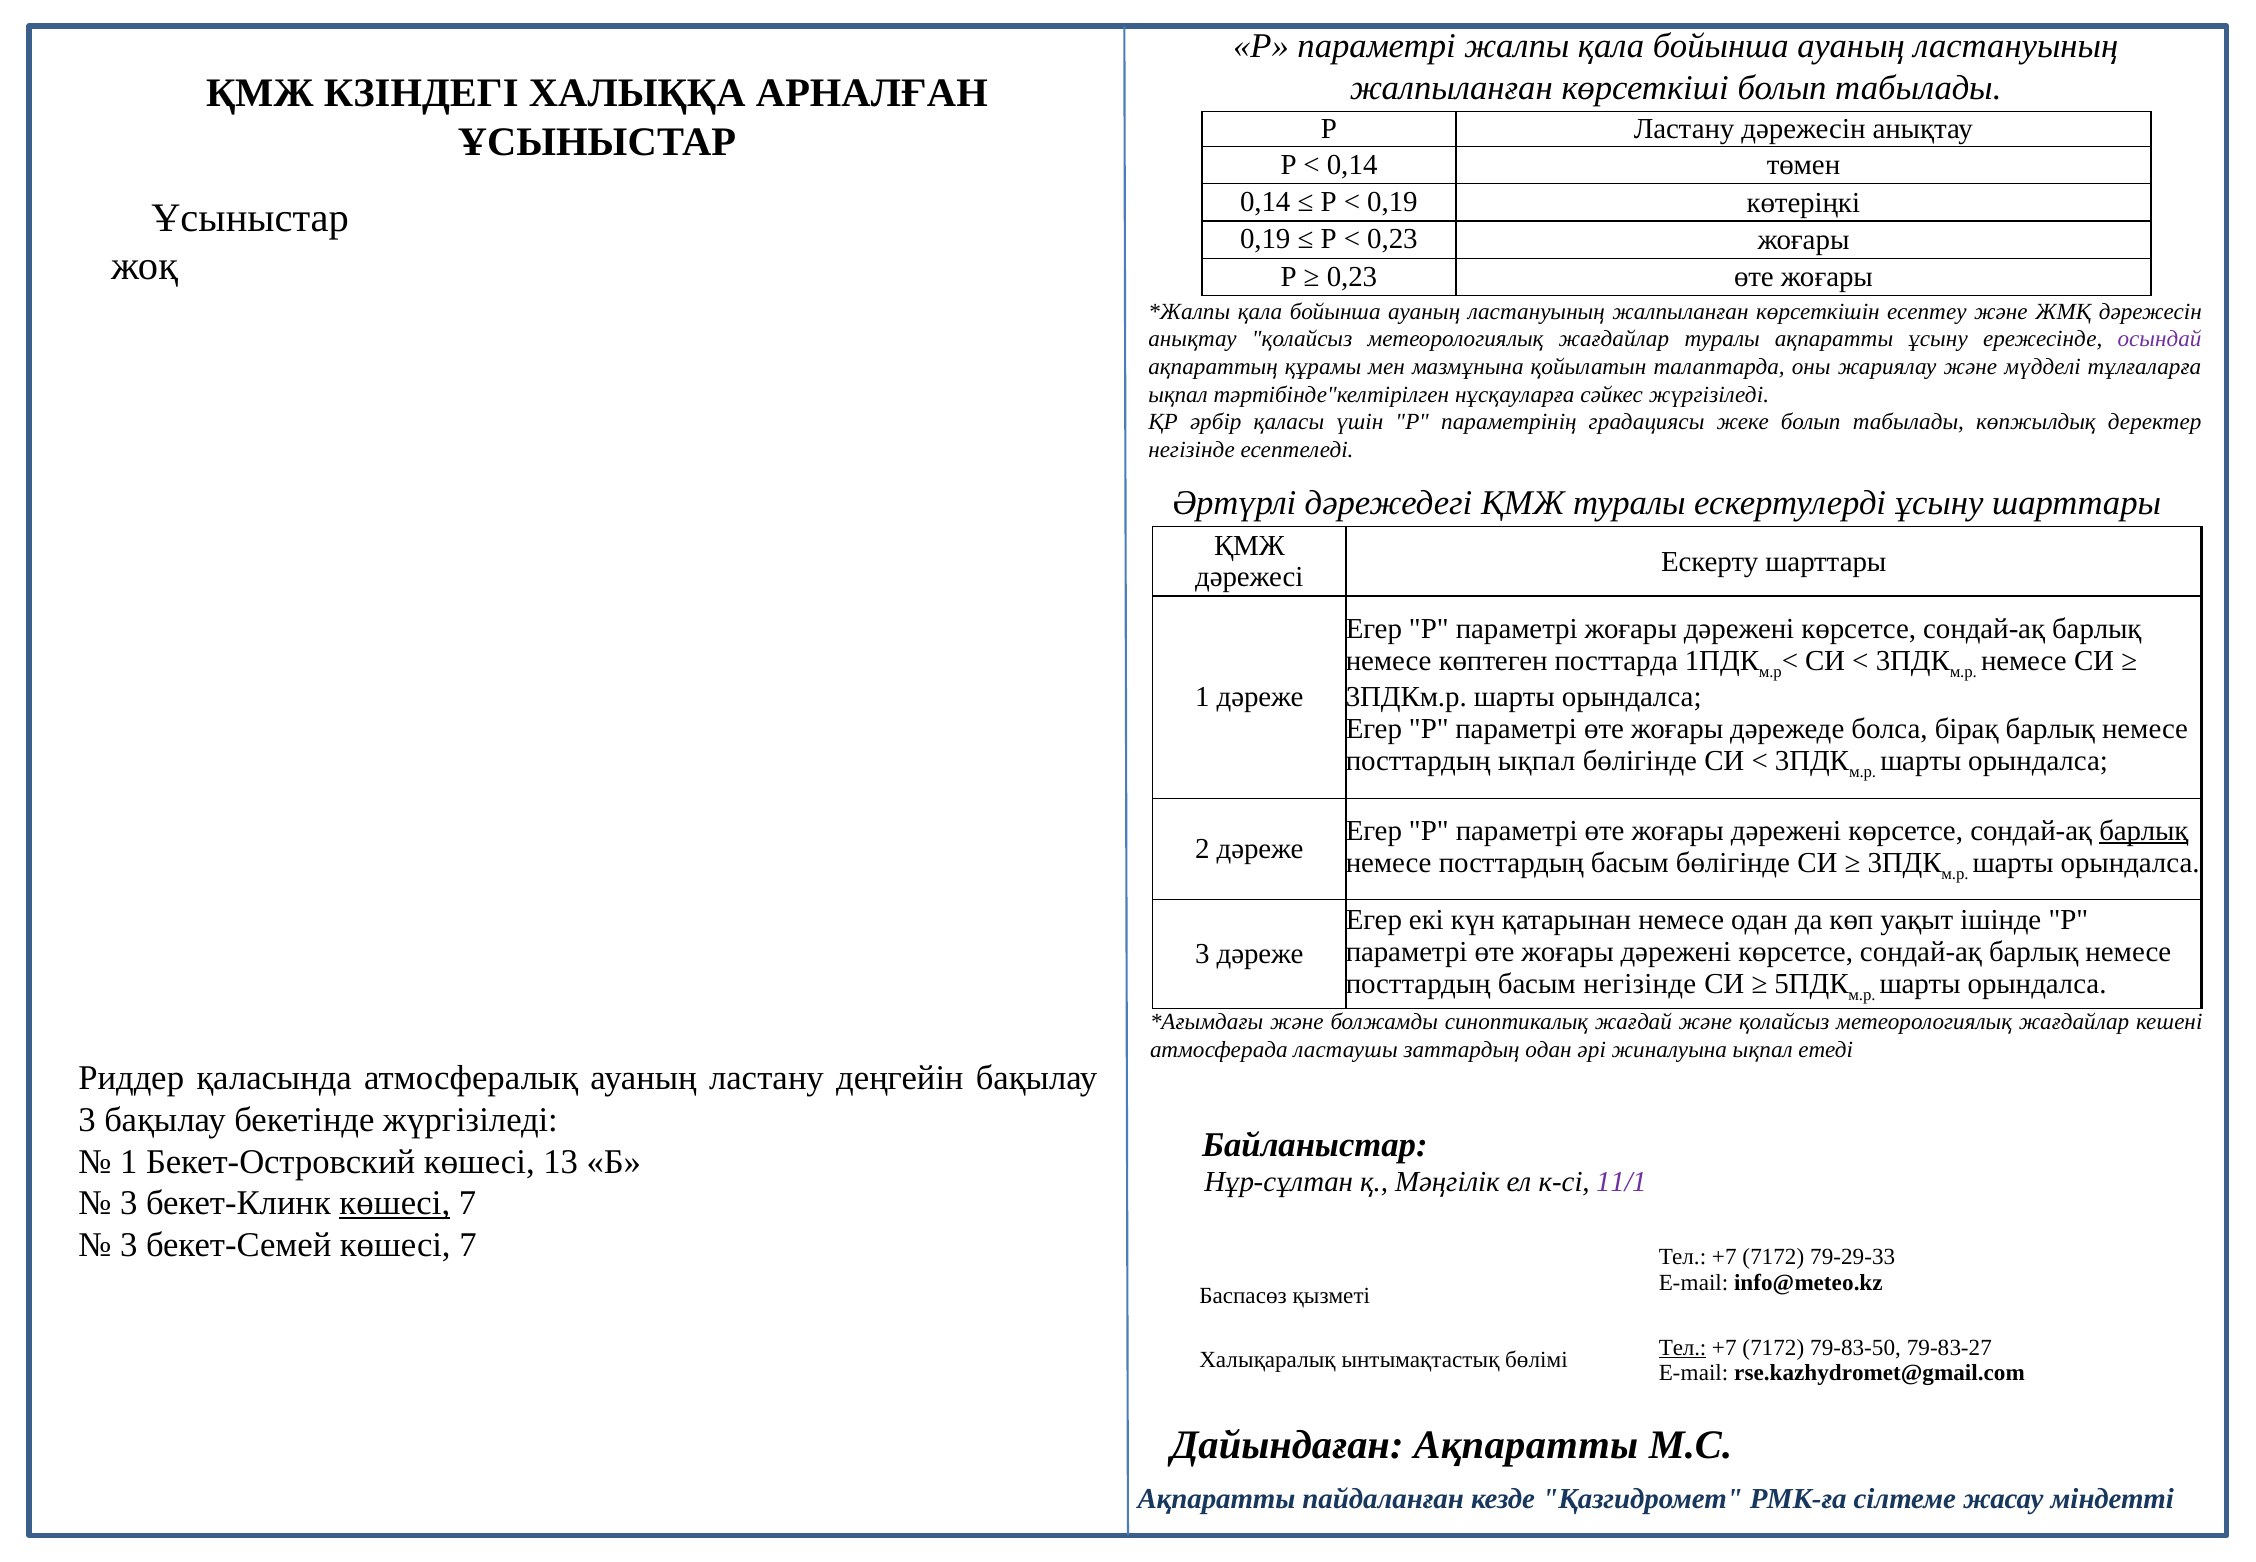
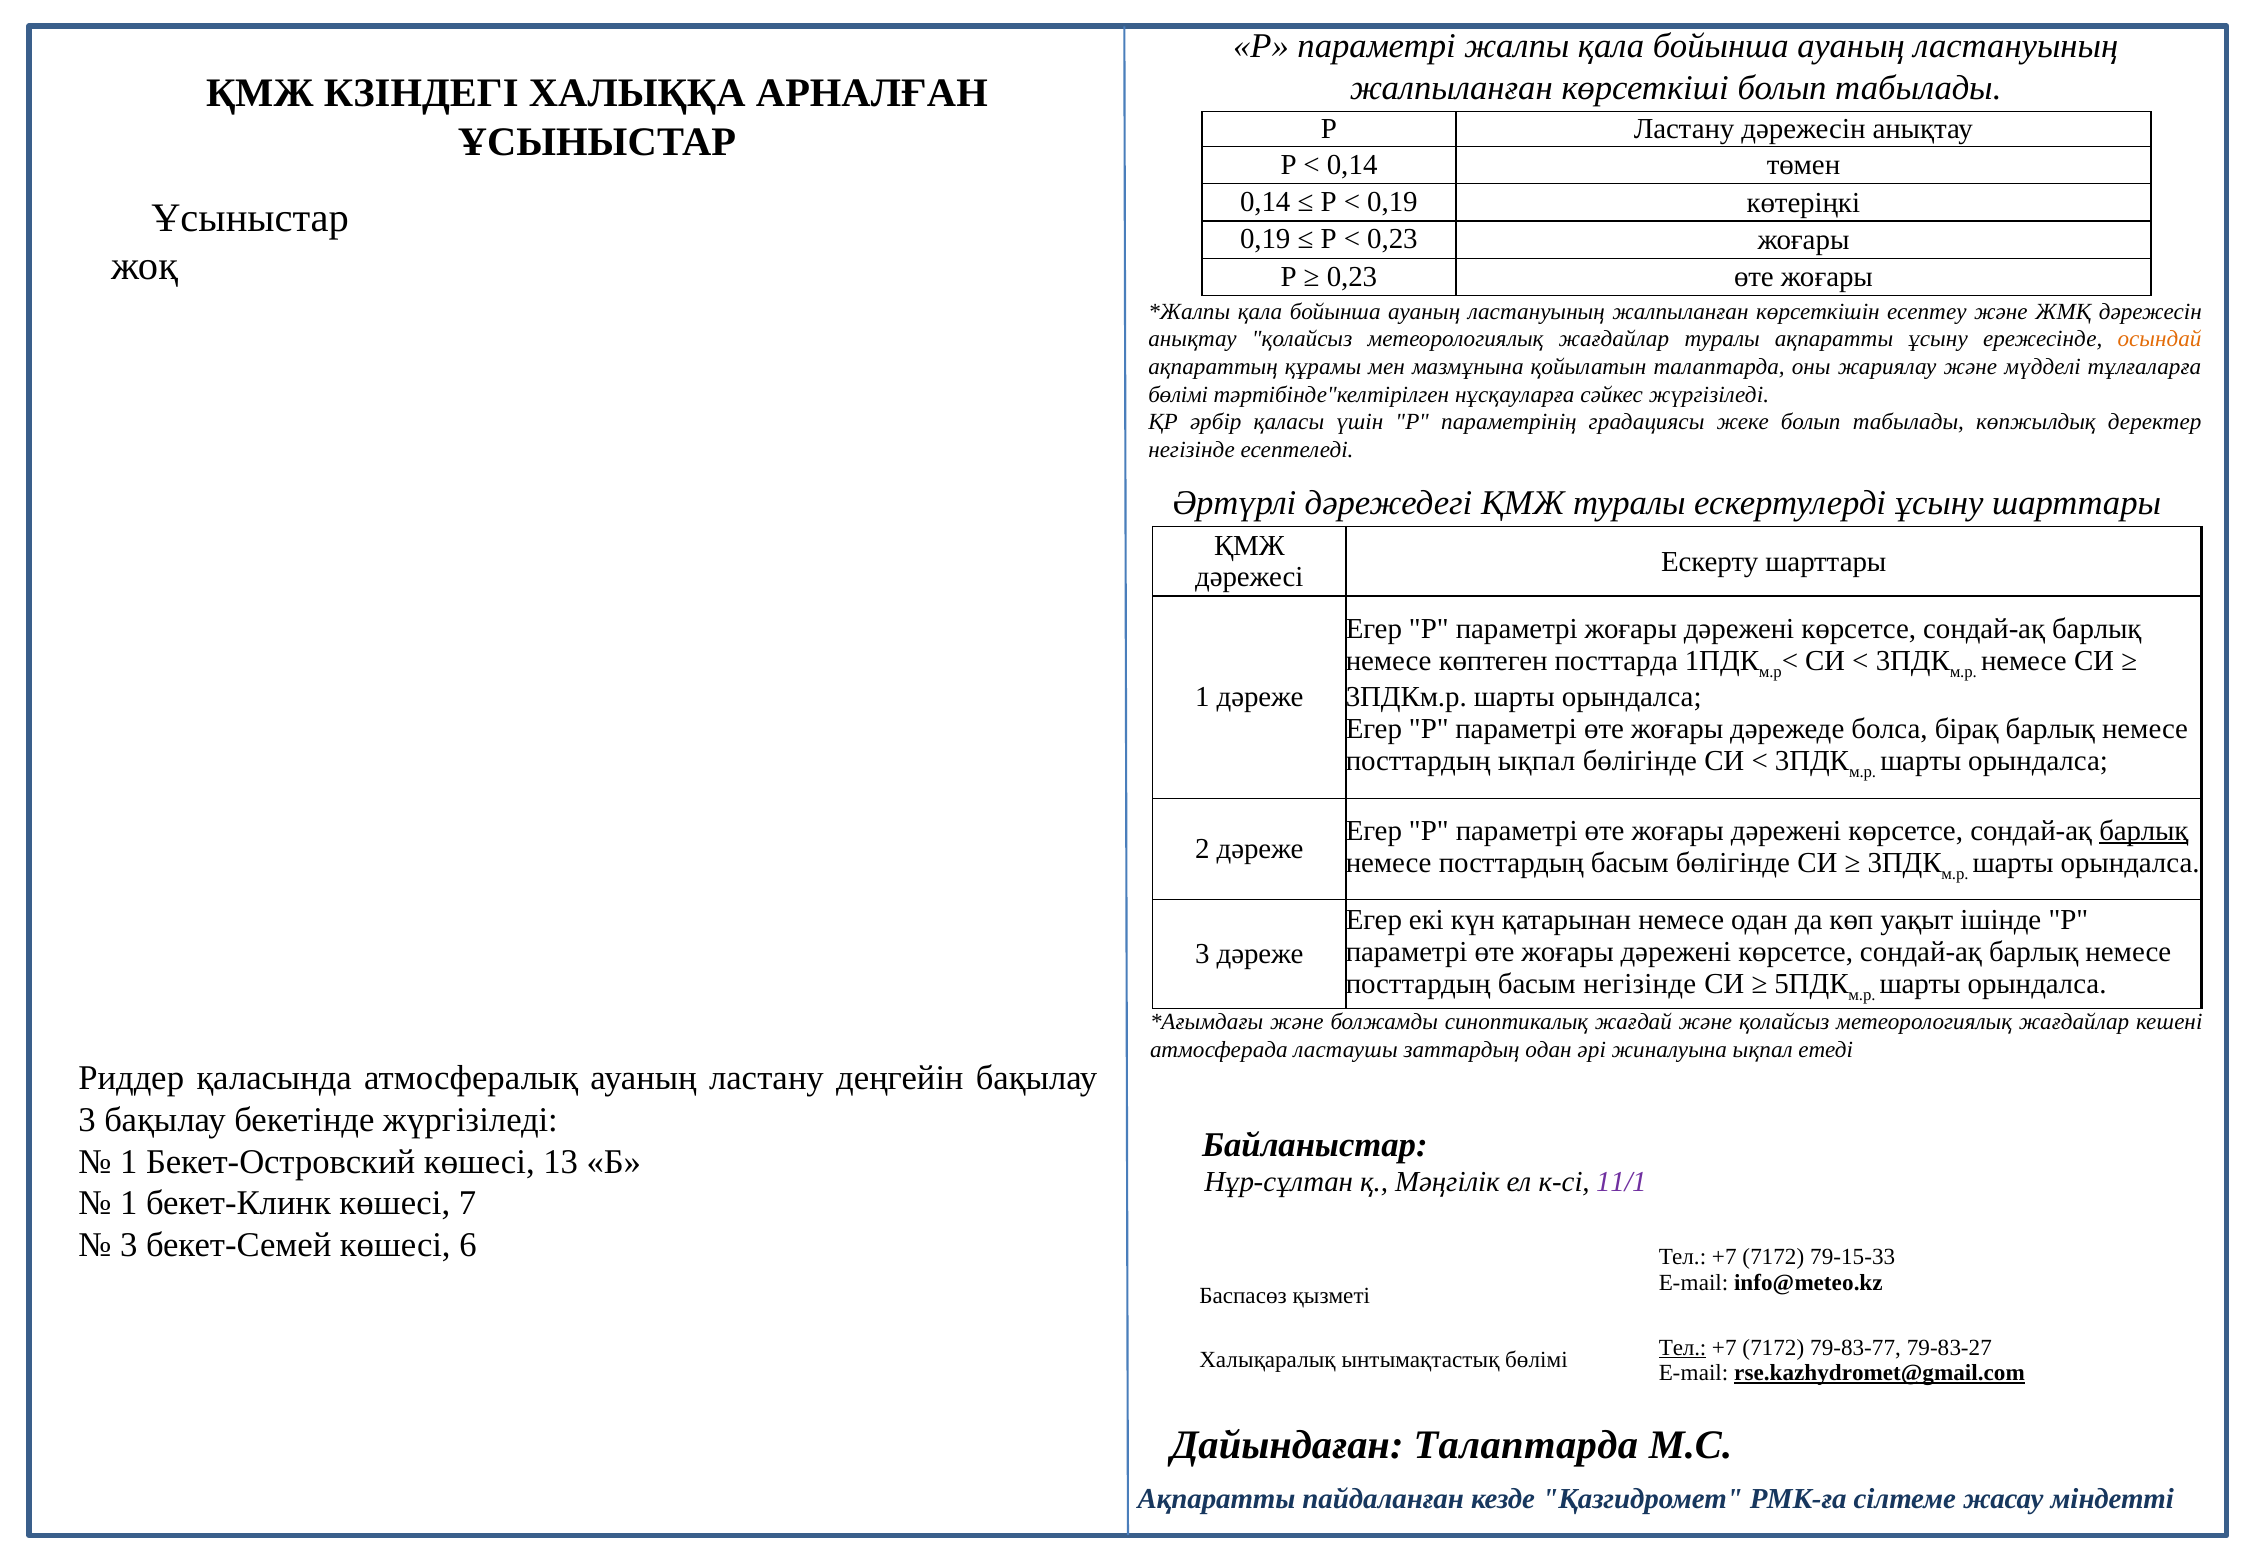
осындай colour: purple -> orange
ықпал at (1178, 395): ықпал -> бөлімі
3 at (129, 1203): 3 -> 1
көшесі at (395, 1203) underline: present -> none
бекет-Семей көшесі 7: 7 -> 6
79-29-33: 79-29-33 -> 79-15-33
79-83-50: 79-83-50 -> 79-83-77
rse.kazhydromet@gmail.com underline: none -> present
Дайындаған Ақпаратты: Ақпаратты -> Талаптарда
